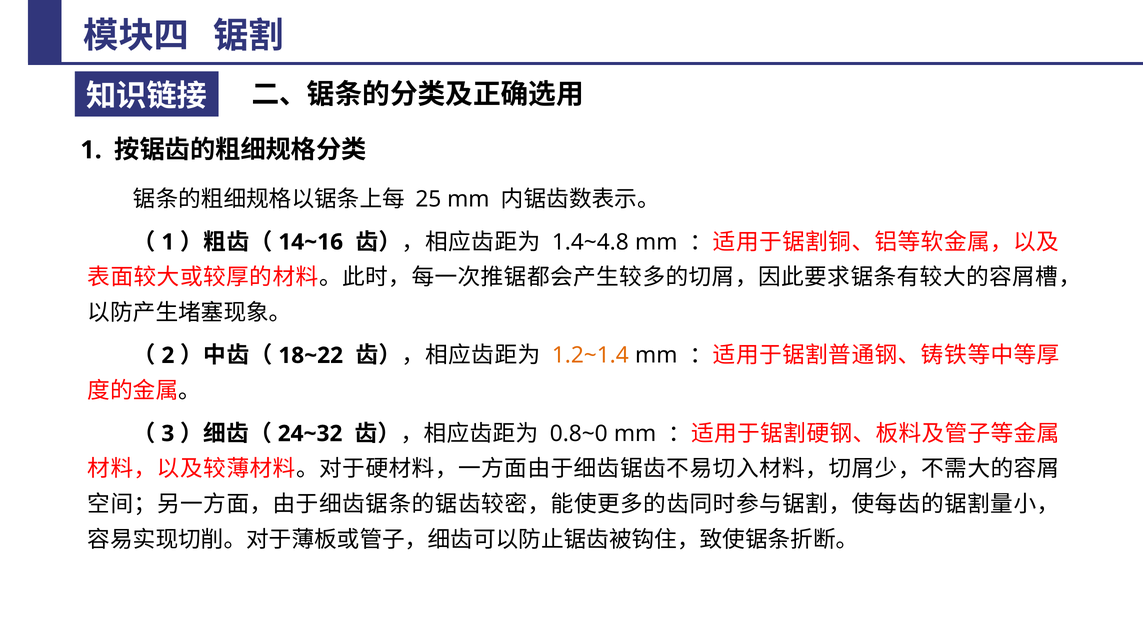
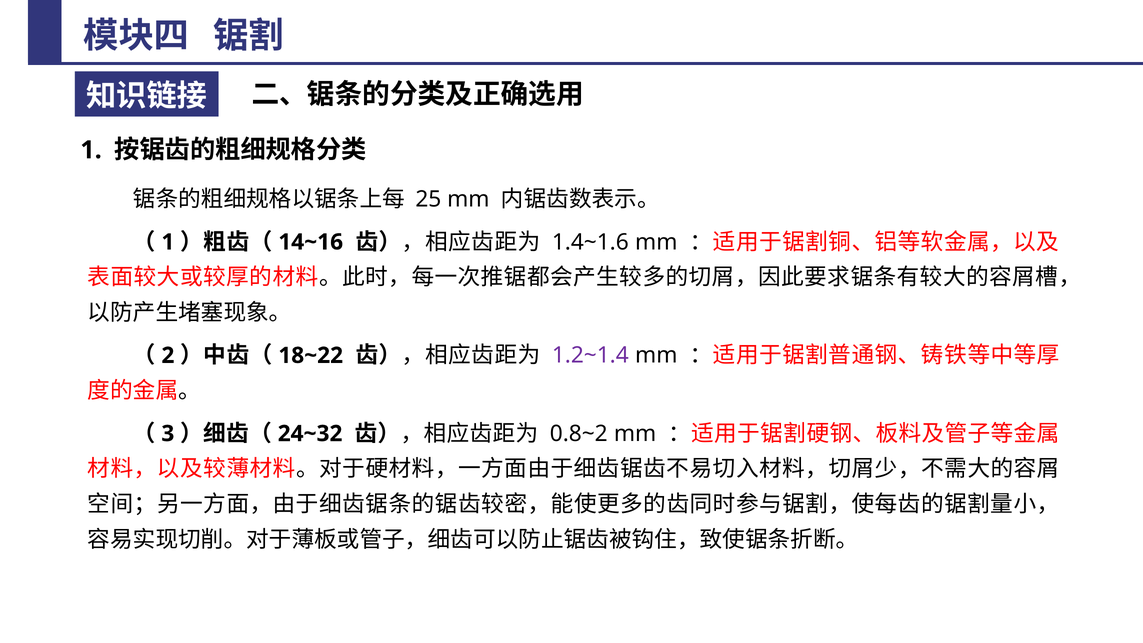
1.4~4.8: 1.4~4.8 -> 1.4~1.6
1.2~1.4 colour: orange -> purple
0.8~0: 0.8~0 -> 0.8~2
